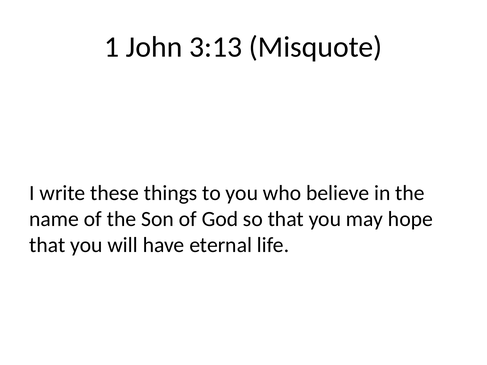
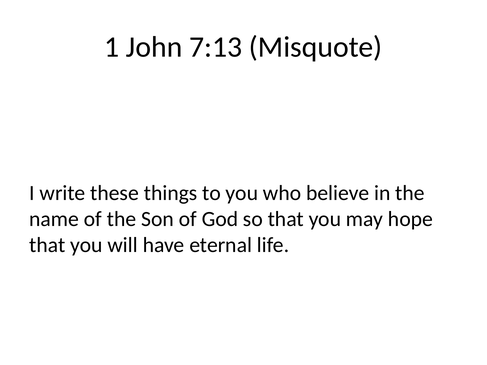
3:13: 3:13 -> 7:13
